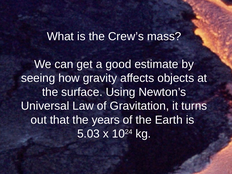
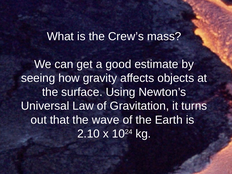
years: years -> wave
5.03: 5.03 -> 2.10
